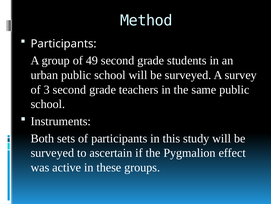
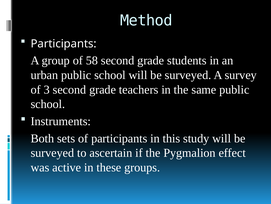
49: 49 -> 58
